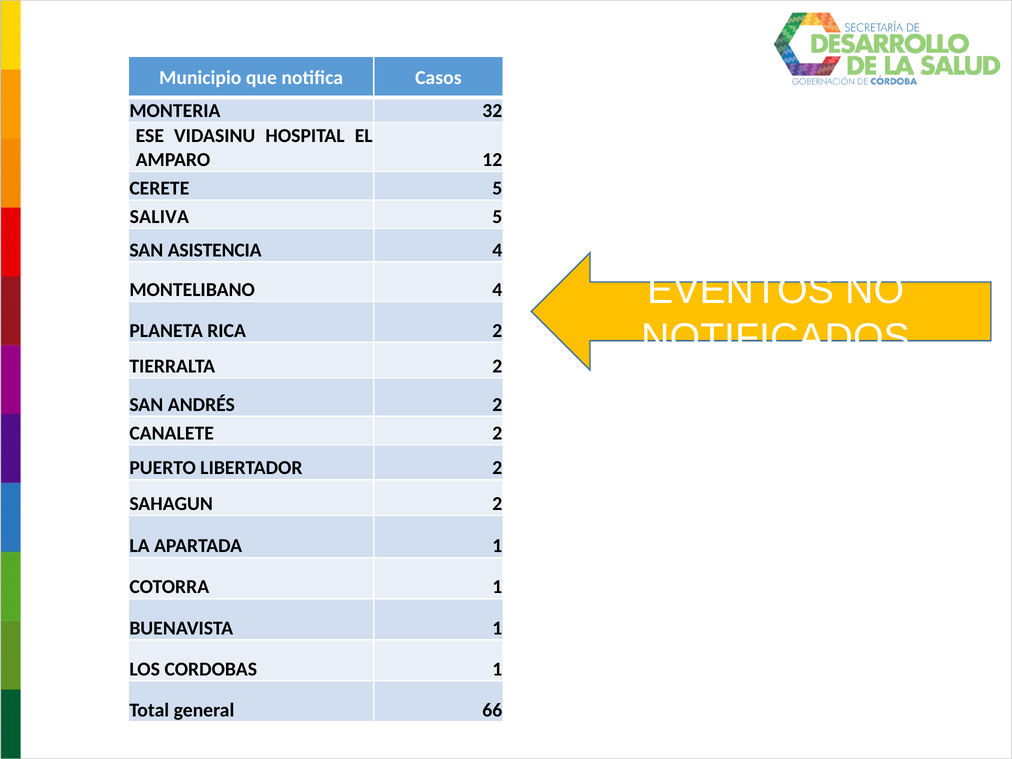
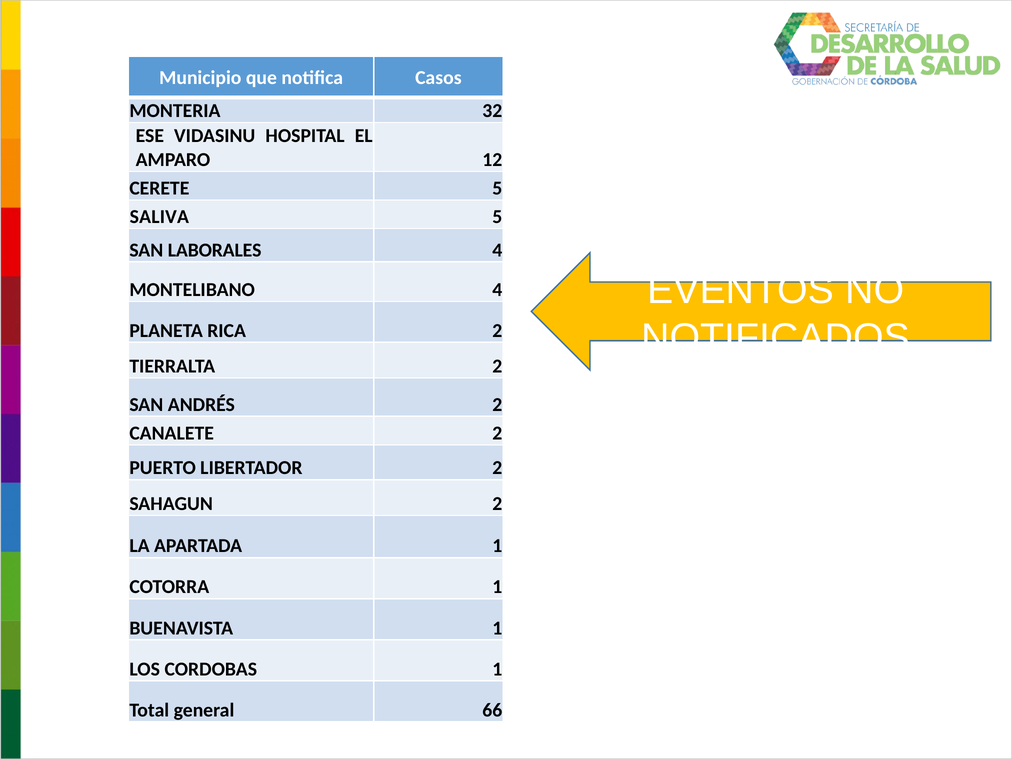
ASISTENCIA: ASISTENCIA -> LABORALES
